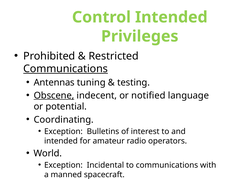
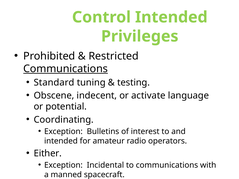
Antennas: Antennas -> Standard
Obscene underline: present -> none
notified: notified -> activate
World: World -> Either
